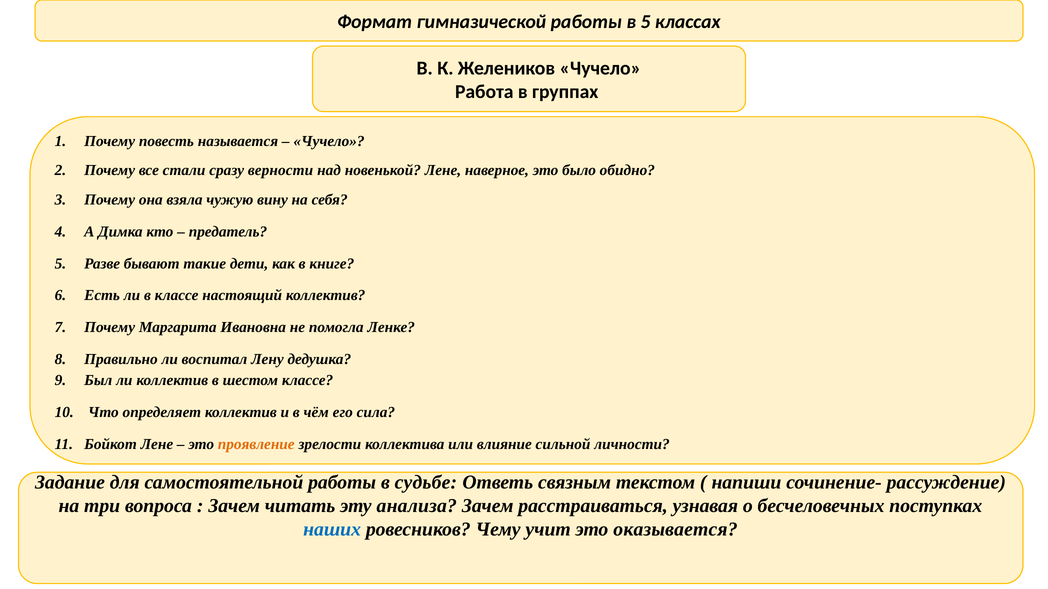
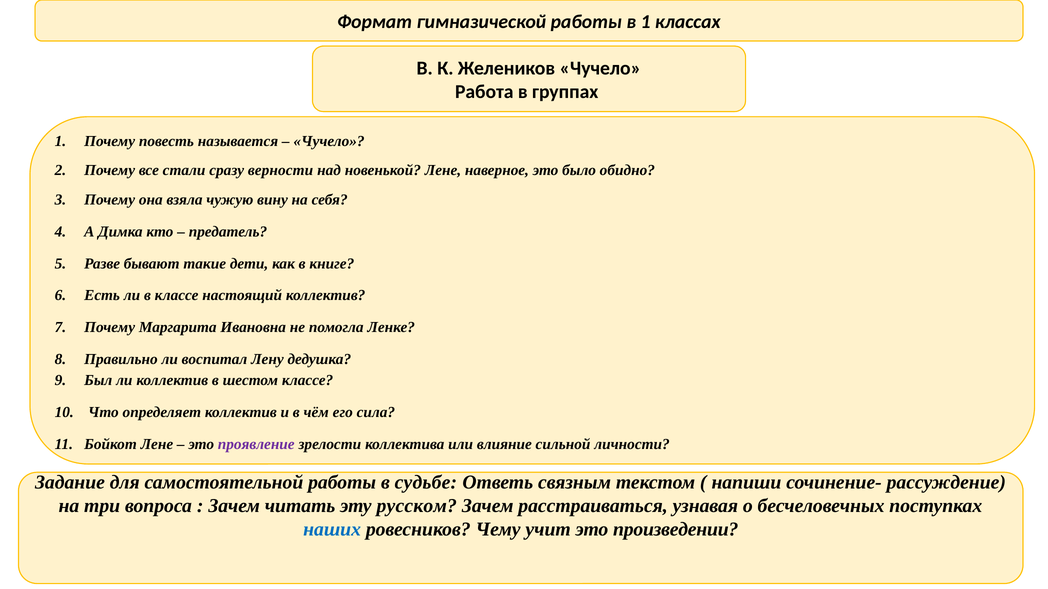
в 5: 5 -> 1
проявление colour: orange -> purple
анализа: анализа -> русском
оказывается: оказывается -> произведении
